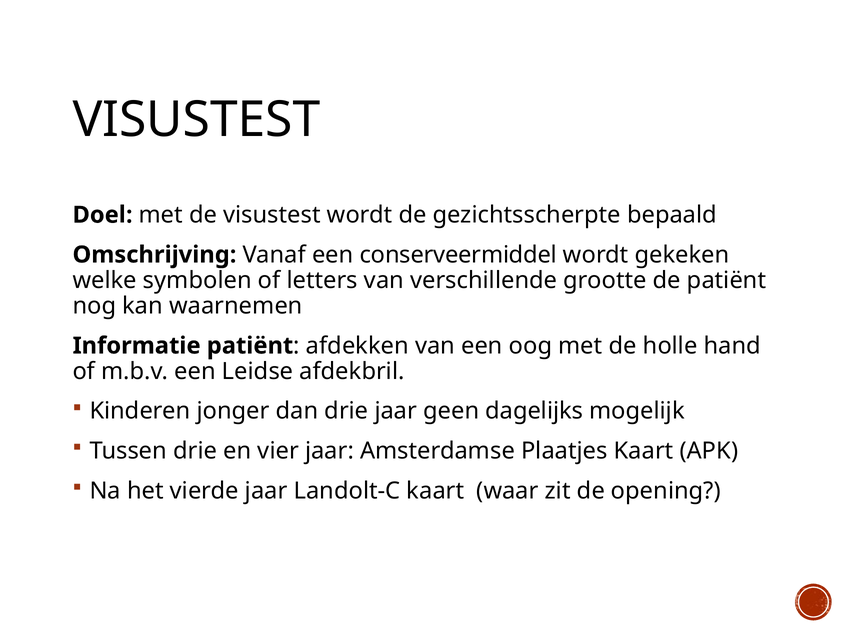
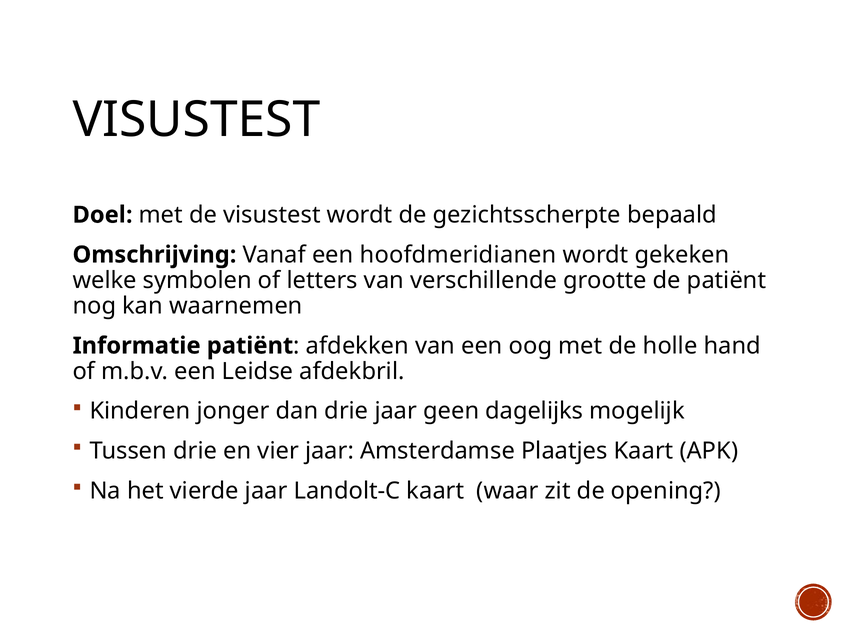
conserveermiddel: conserveermiddel -> hoofdmeridianen
